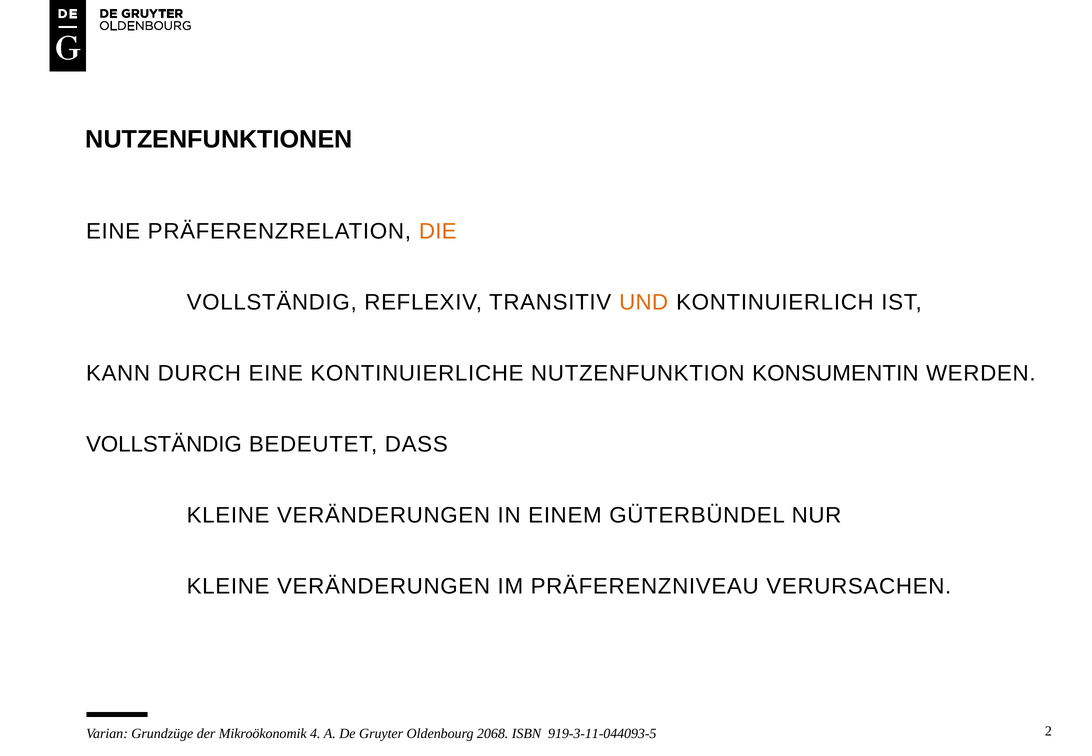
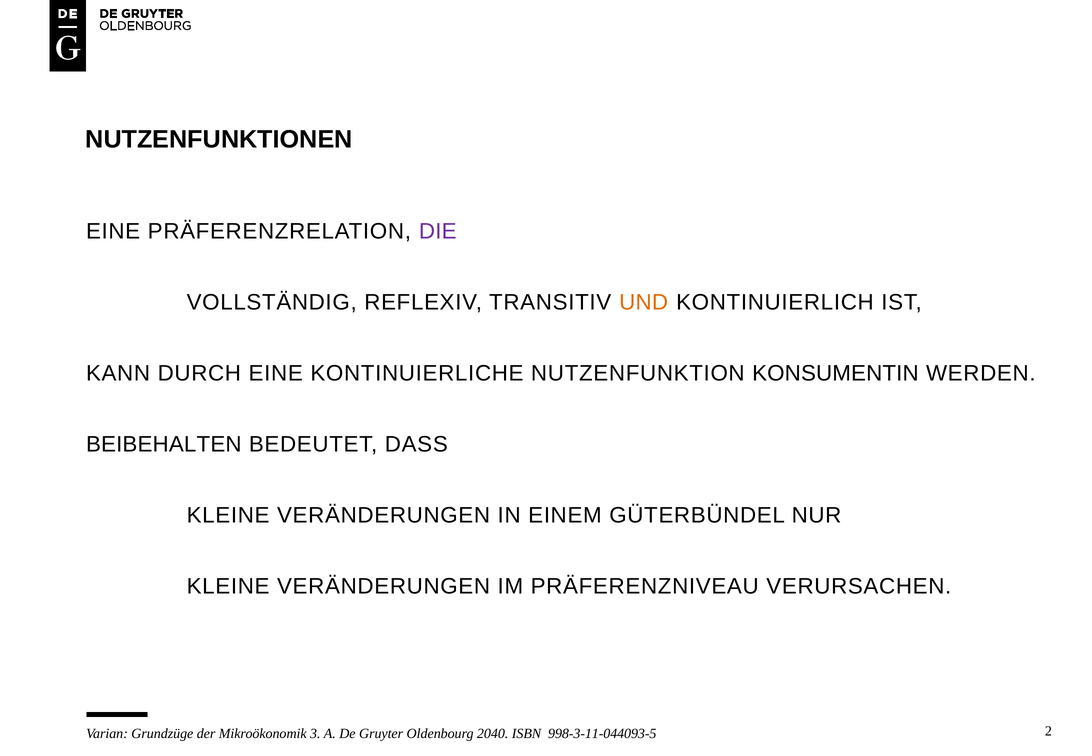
DIE colour: orange -> purple
VOLLSTÄNDIG at (164, 444): VOLLSTÄNDIG -> BEIBEHALTEN
4: 4 -> 3
2068: 2068 -> 2040
919-3-11-044093-5: 919-3-11-044093-5 -> 998-3-11-044093-5
